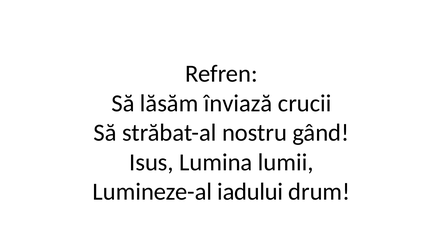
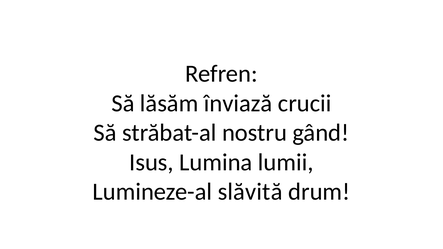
iadului: iadului -> slăvită
